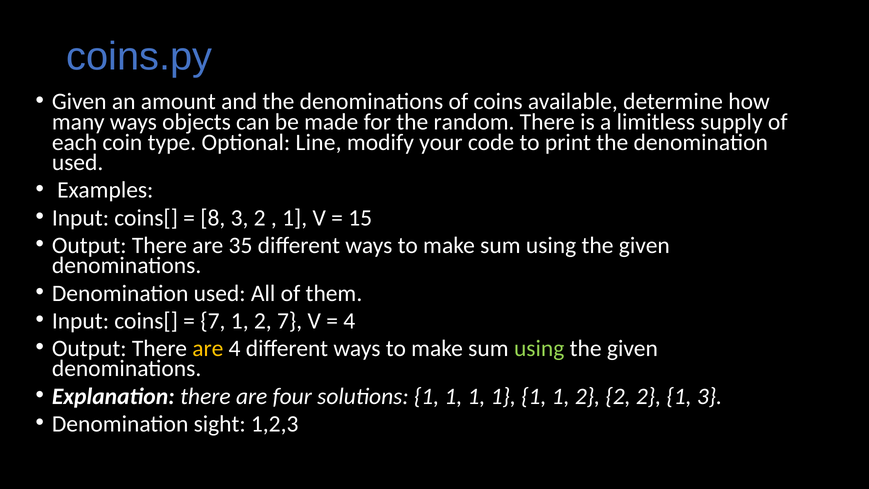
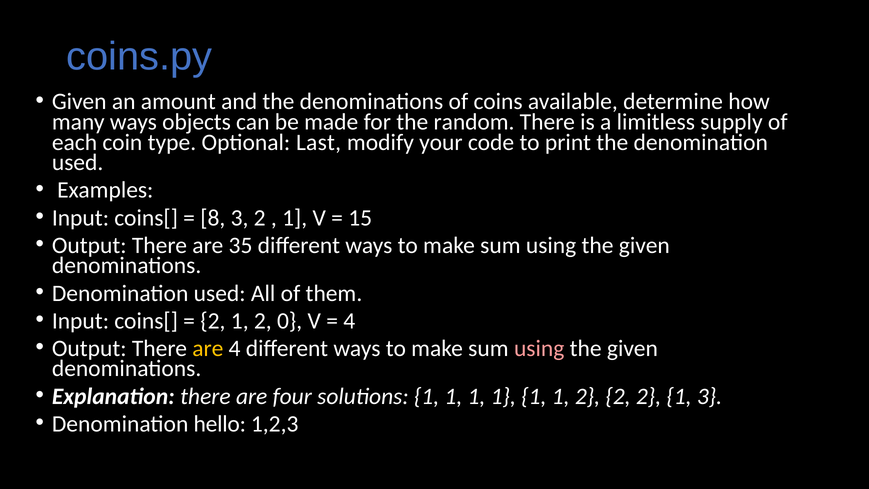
Line: Line -> Last
7 at (213, 321): 7 -> 2
2 7: 7 -> 0
using at (539, 348) colour: light green -> pink
sight: sight -> hello
